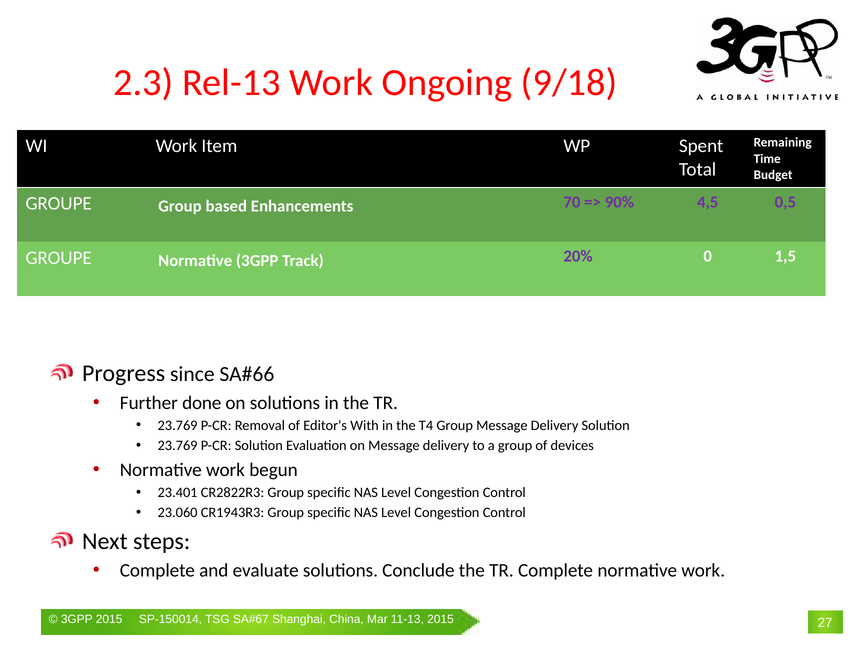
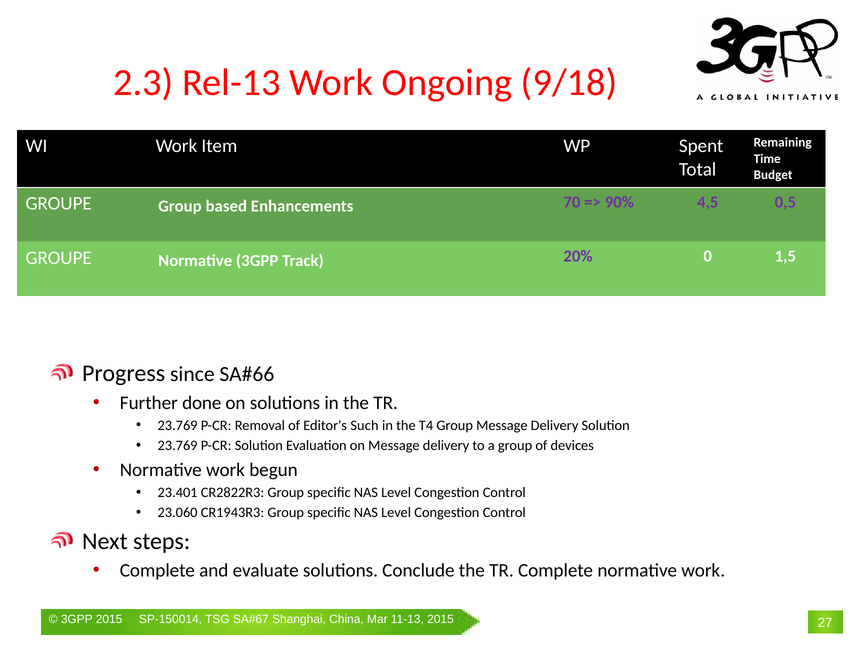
With: With -> Such
